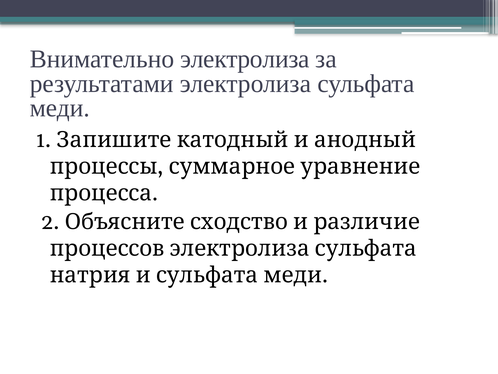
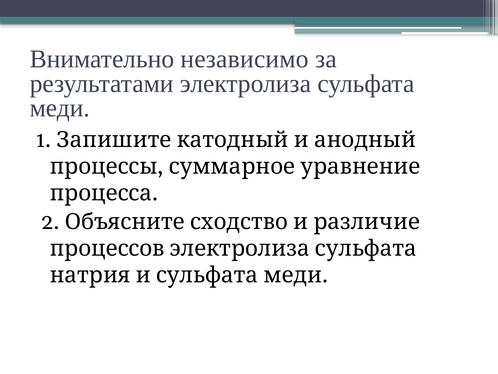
Внимательно электролиза: электролиза -> независимо
